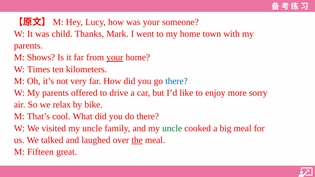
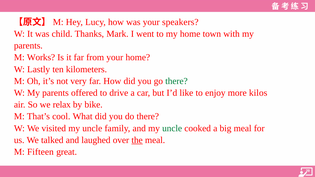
someone: someone -> speakers
Shows: Shows -> Works
your at (115, 57) underline: present -> none
Times: Times -> Lastly
there at (176, 81) colour: blue -> green
sorry: sorry -> kilos
